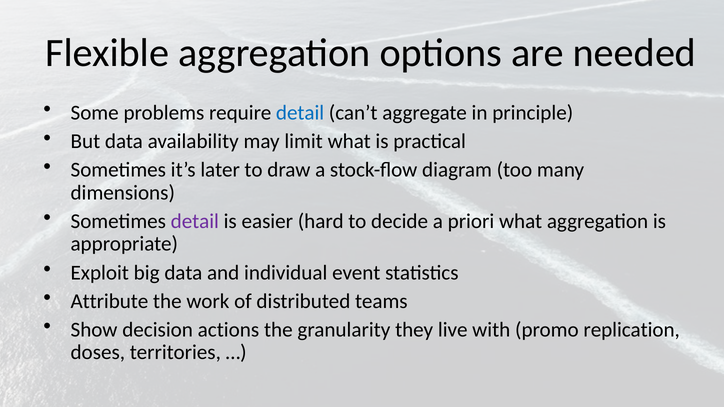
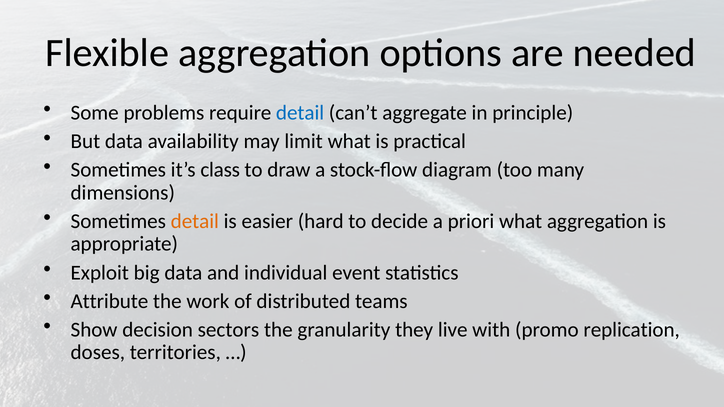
later: later -> class
detail at (195, 221) colour: purple -> orange
actions: actions -> sectors
